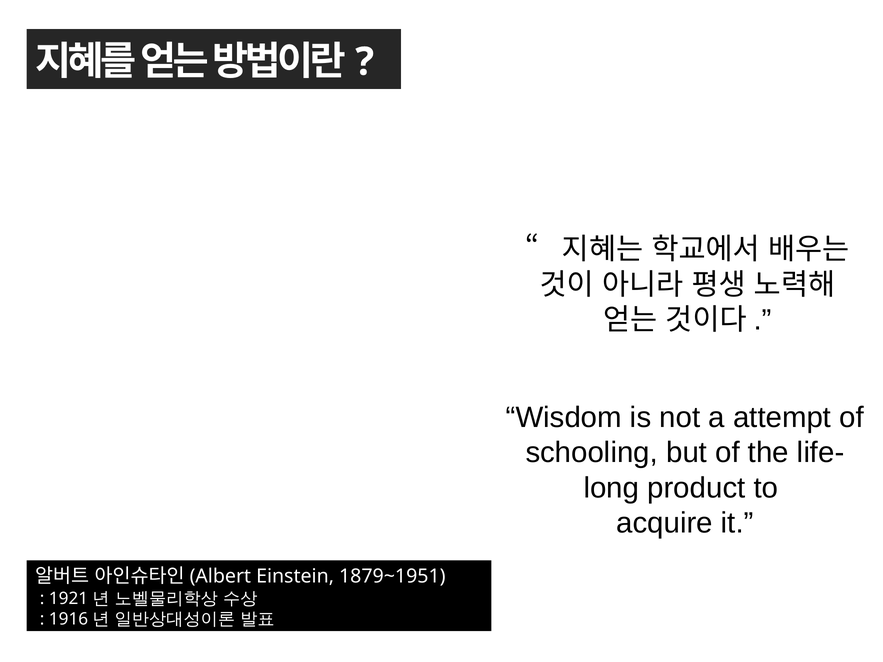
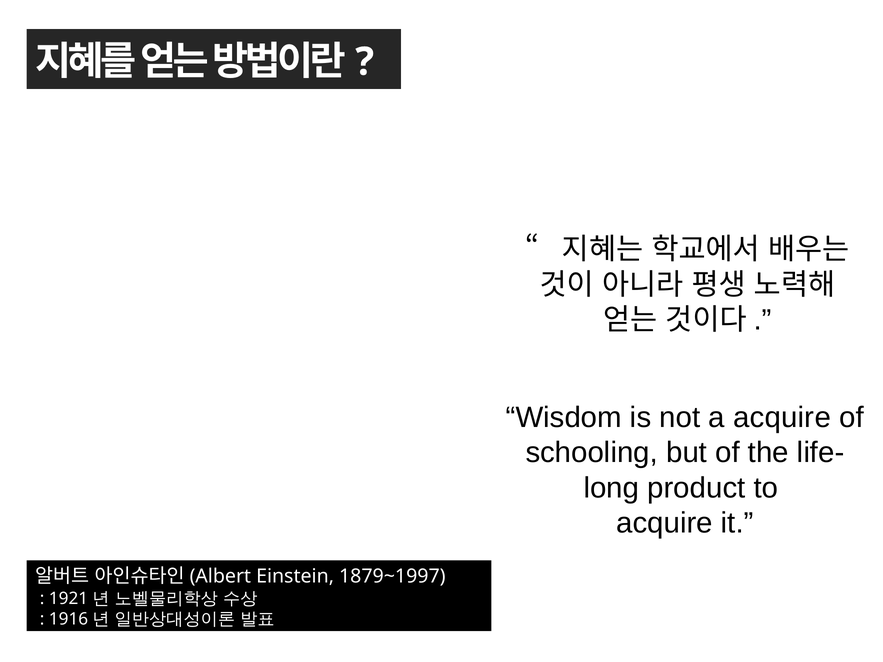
a attempt: attempt -> acquire
1879~1951: 1879~1951 -> 1879~1997
